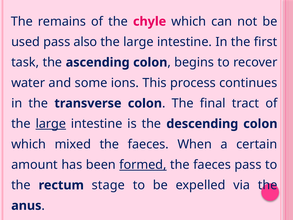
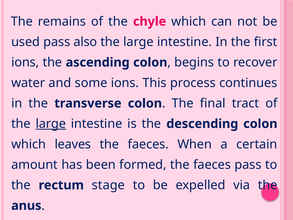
task at (25, 62): task -> ions
mixed: mixed -> leaves
formed underline: present -> none
